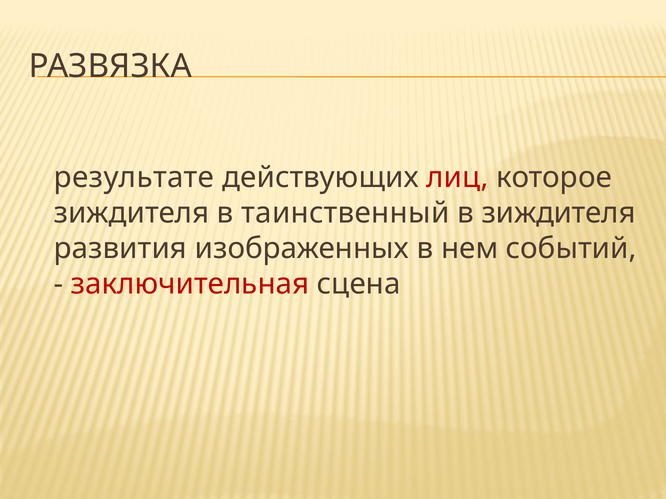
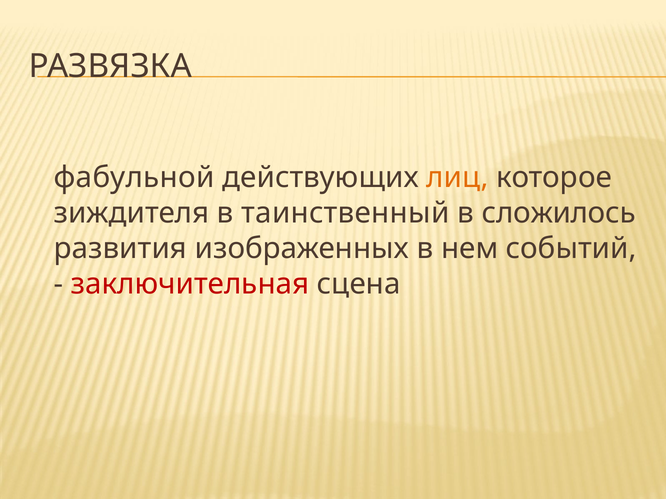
результате: результате -> фабульной
лиц colour: red -> orange
в зиждителя: зиждителя -> сложилось
